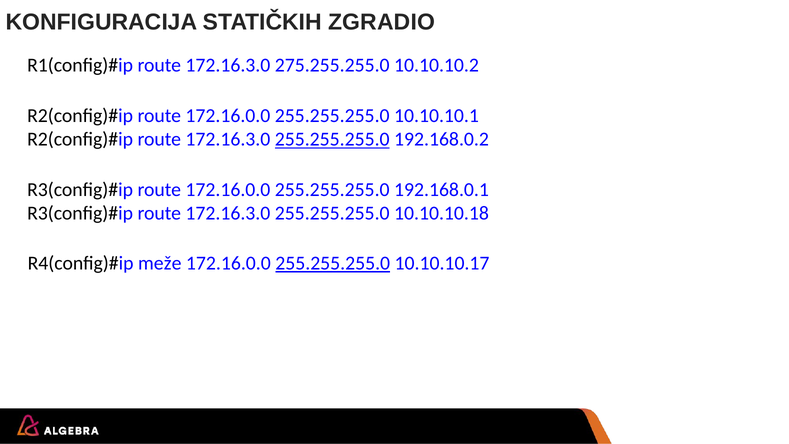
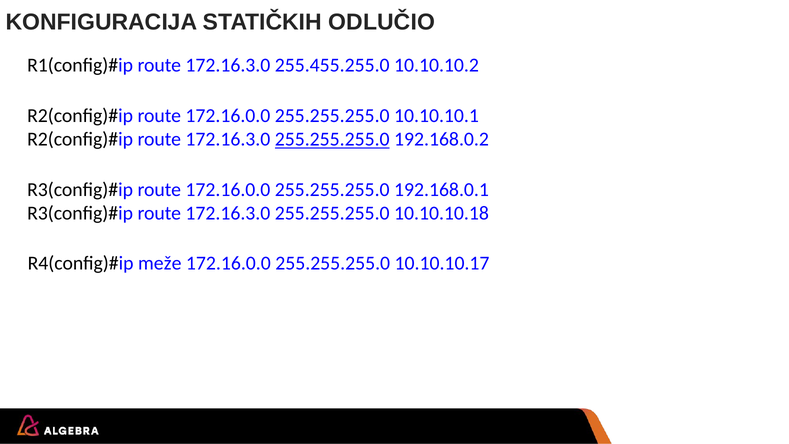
ZGRADIO: ZGRADIO -> ODLUČIO
275.255.255.0: 275.255.255.0 -> 255.455.255.0
255.255.255.0 at (333, 263) underline: present -> none
